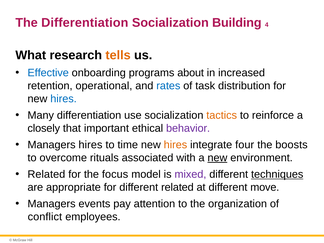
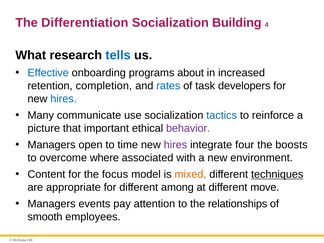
tells colour: orange -> blue
operational: operational -> completion
distribution: distribution -> developers
Many differentiation: differentiation -> communicate
tactics colour: orange -> blue
closely: closely -> picture
Managers hires: hires -> open
hires at (175, 145) colour: orange -> purple
rituals: rituals -> where
new at (217, 158) underline: present -> none
Related at (46, 174): Related -> Content
mixed colour: purple -> orange
different related: related -> among
organization: organization -> relationships
conflict: conflict -> smooth
